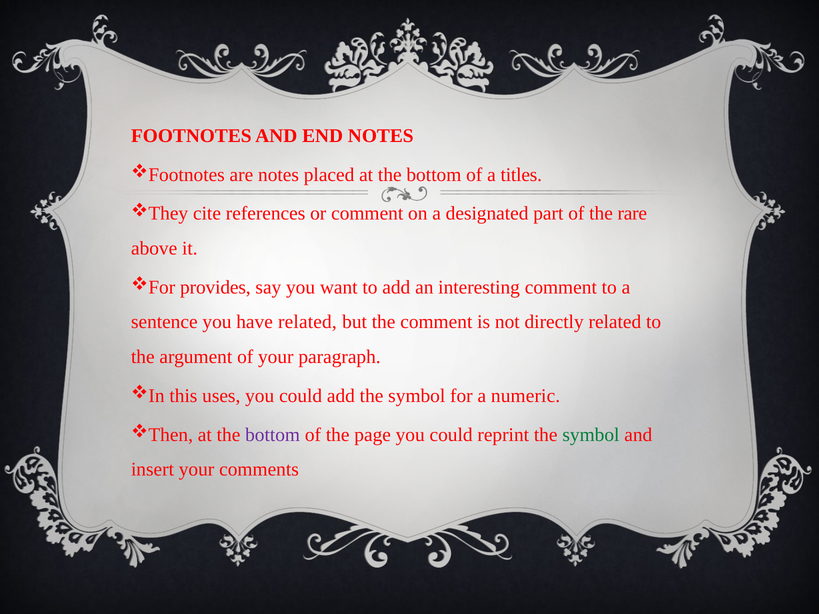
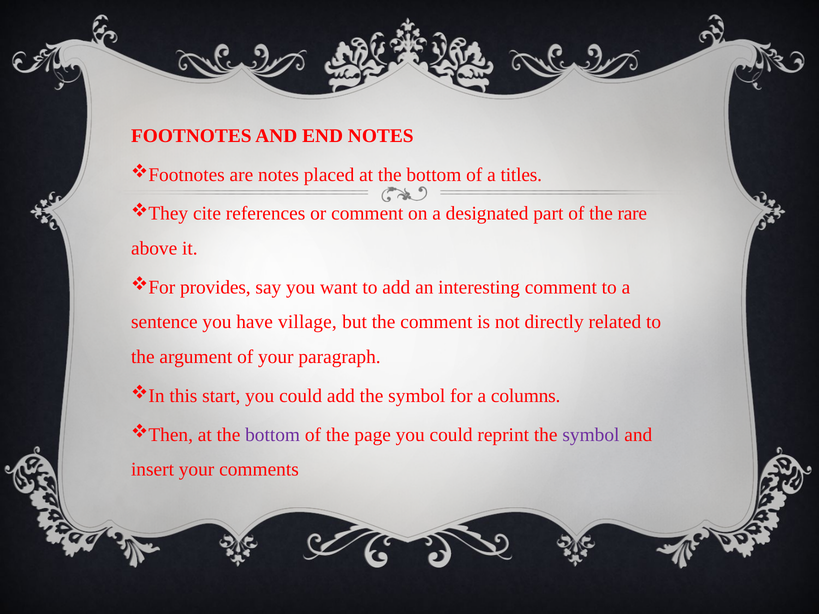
have related: related -> village
uses: uses -> start
numeric: numeric -> columns
symbol at (591, 435) colour: green -> purple
